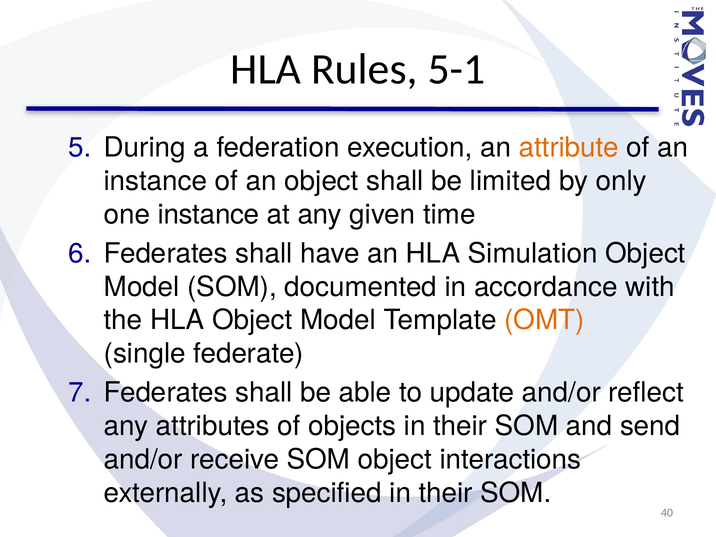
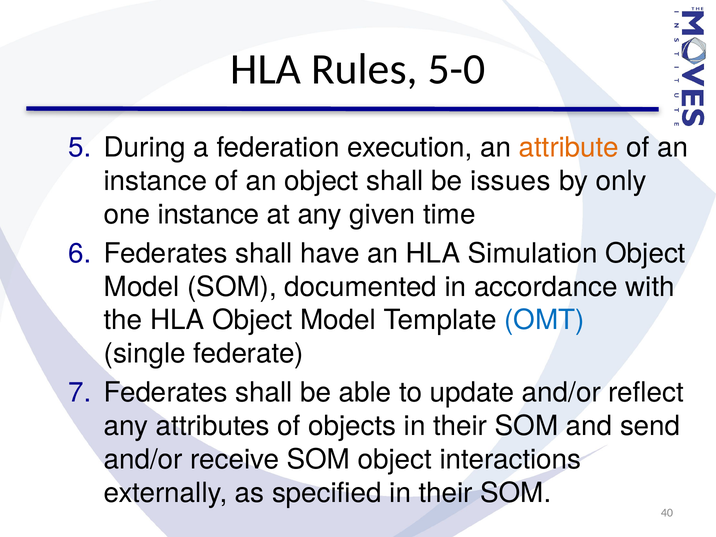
5-1: 5-1 -> 5-0
limited: limited -> issues
OMT colour: orange -> blue
